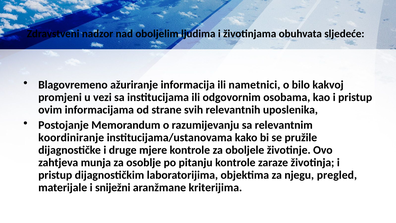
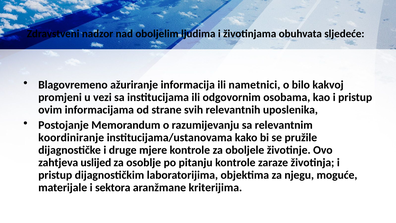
munja: munja -> uslijed
pregled: pregled -> moguće
sniježni: sniježni -> sektora
